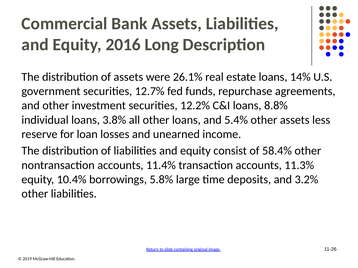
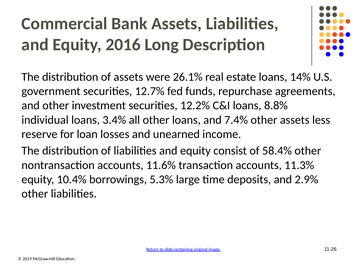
3.8%: 3.8% -> 3.4%
5.4%: 5.4% -> 7.4%
11.4%: 11.4% -> 11.6%
5.8%: 5.8% -> 5.3%
3.2%: 3.2% -> 2.9%
